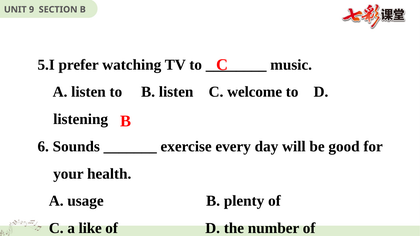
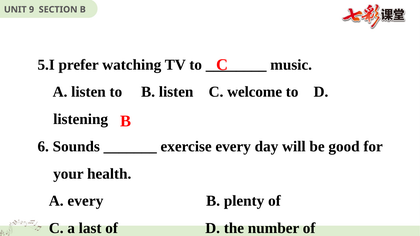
A usage: usage -> every
like: like -> last
